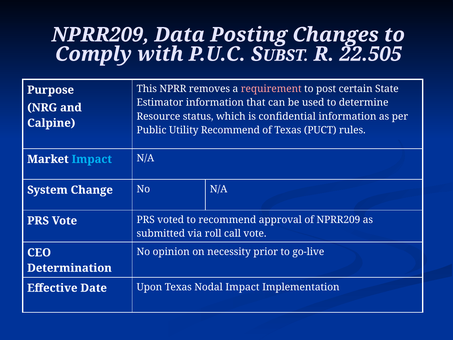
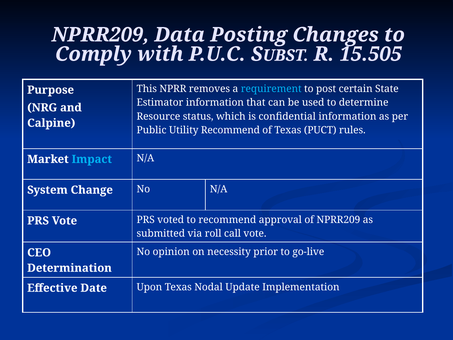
22.505: 22.505 -> 15.505
requirement colour: pink -> light blue
Nodal Impact: Impact -> Update
